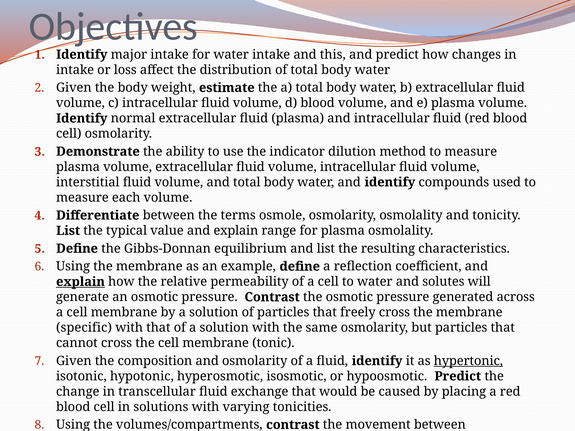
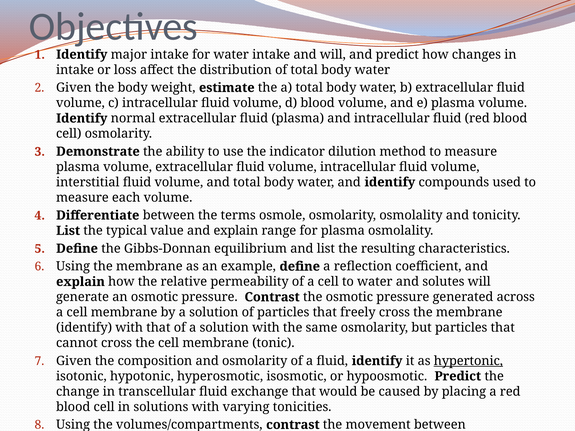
and this: this -> will
explain at (80, 282) underline: present -> none
specific at (84, 328): specific -> identify
